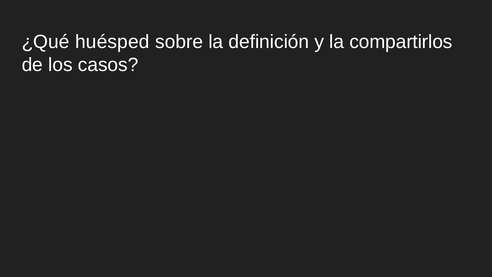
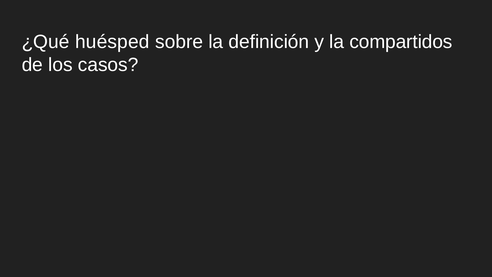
compartirlos: compartirlos -> compartidos
